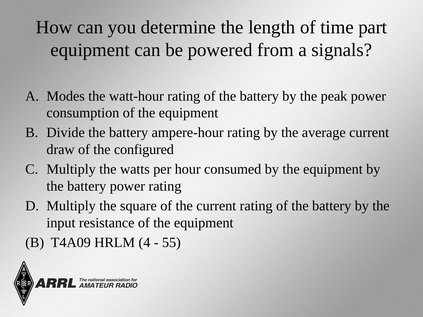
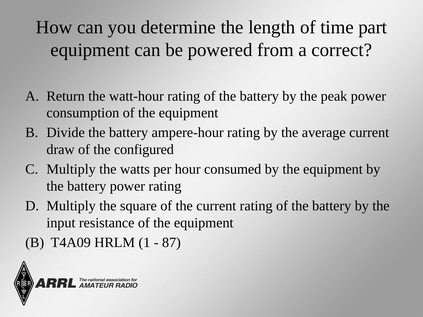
signals: signals -> correct
Modes: Modes -> Return
4: 4 -> 1
55: 55 -> 87
